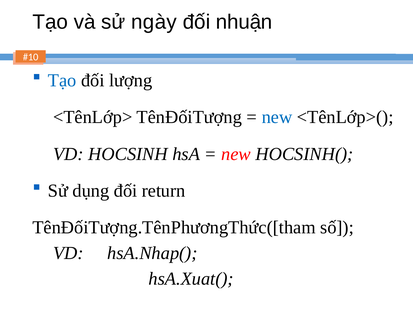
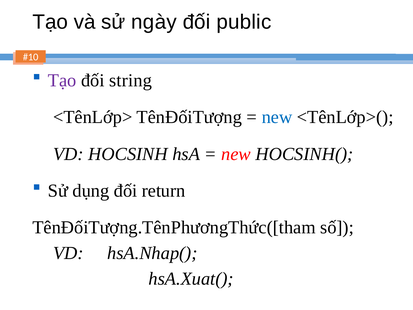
nhuận: nhuận -> public
Tạo at (62, 80) colour: blue -> purple
lượng: lượng -> string
